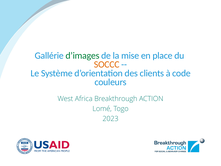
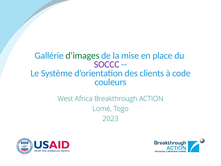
SOCCC colour: orange -> purple
